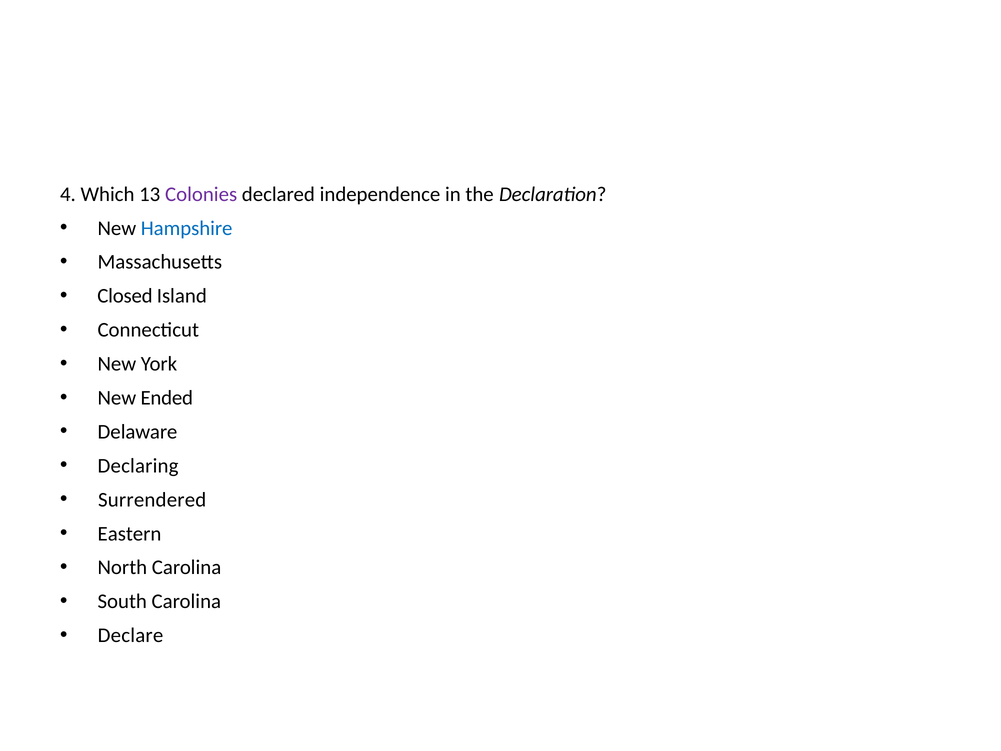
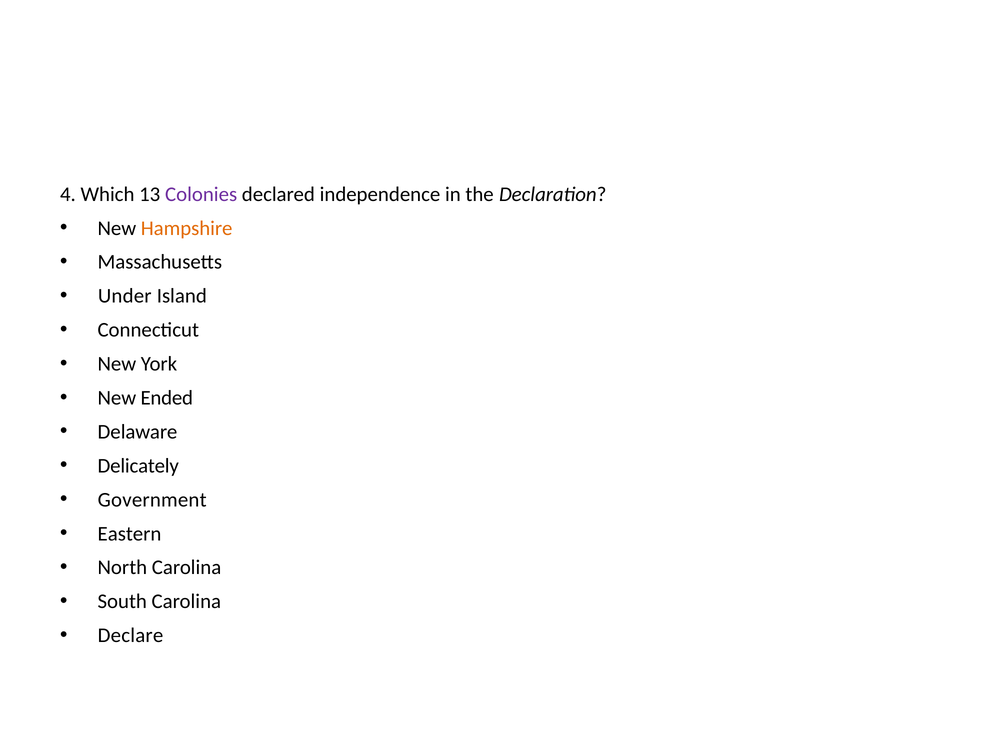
Hampshire colour: blue -> orange
Closed: Closed -> Under
Declaring: Declaring -> Delicately
Surrendered: Surrendered -> Government
